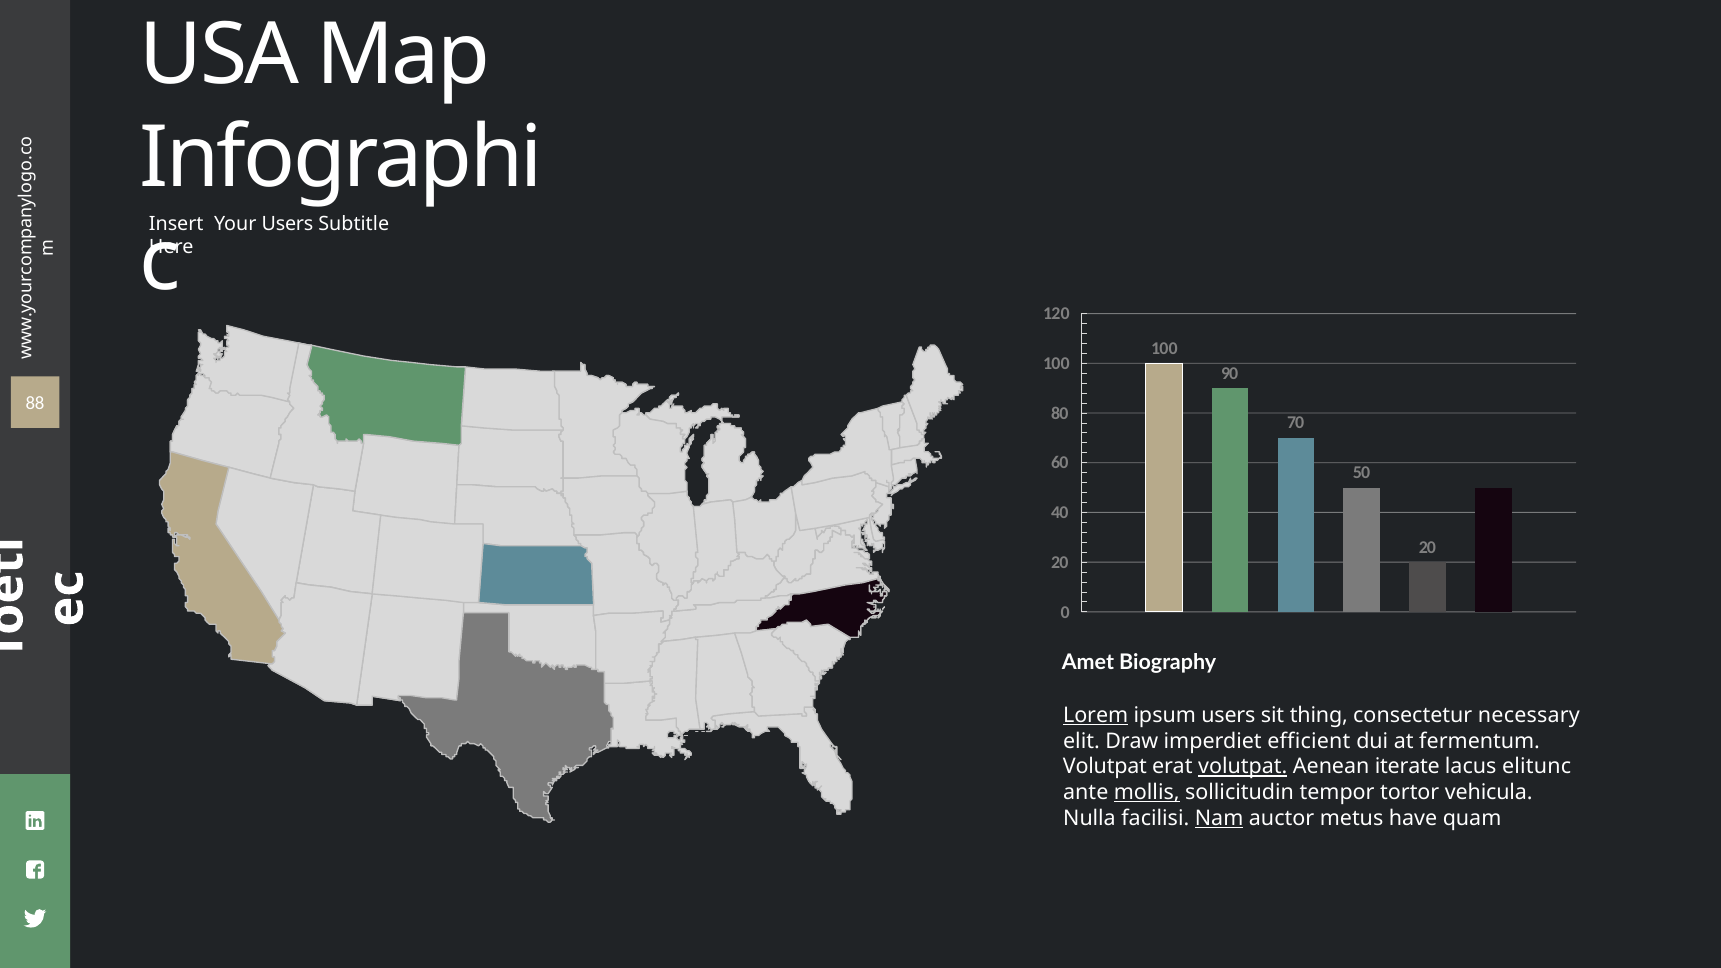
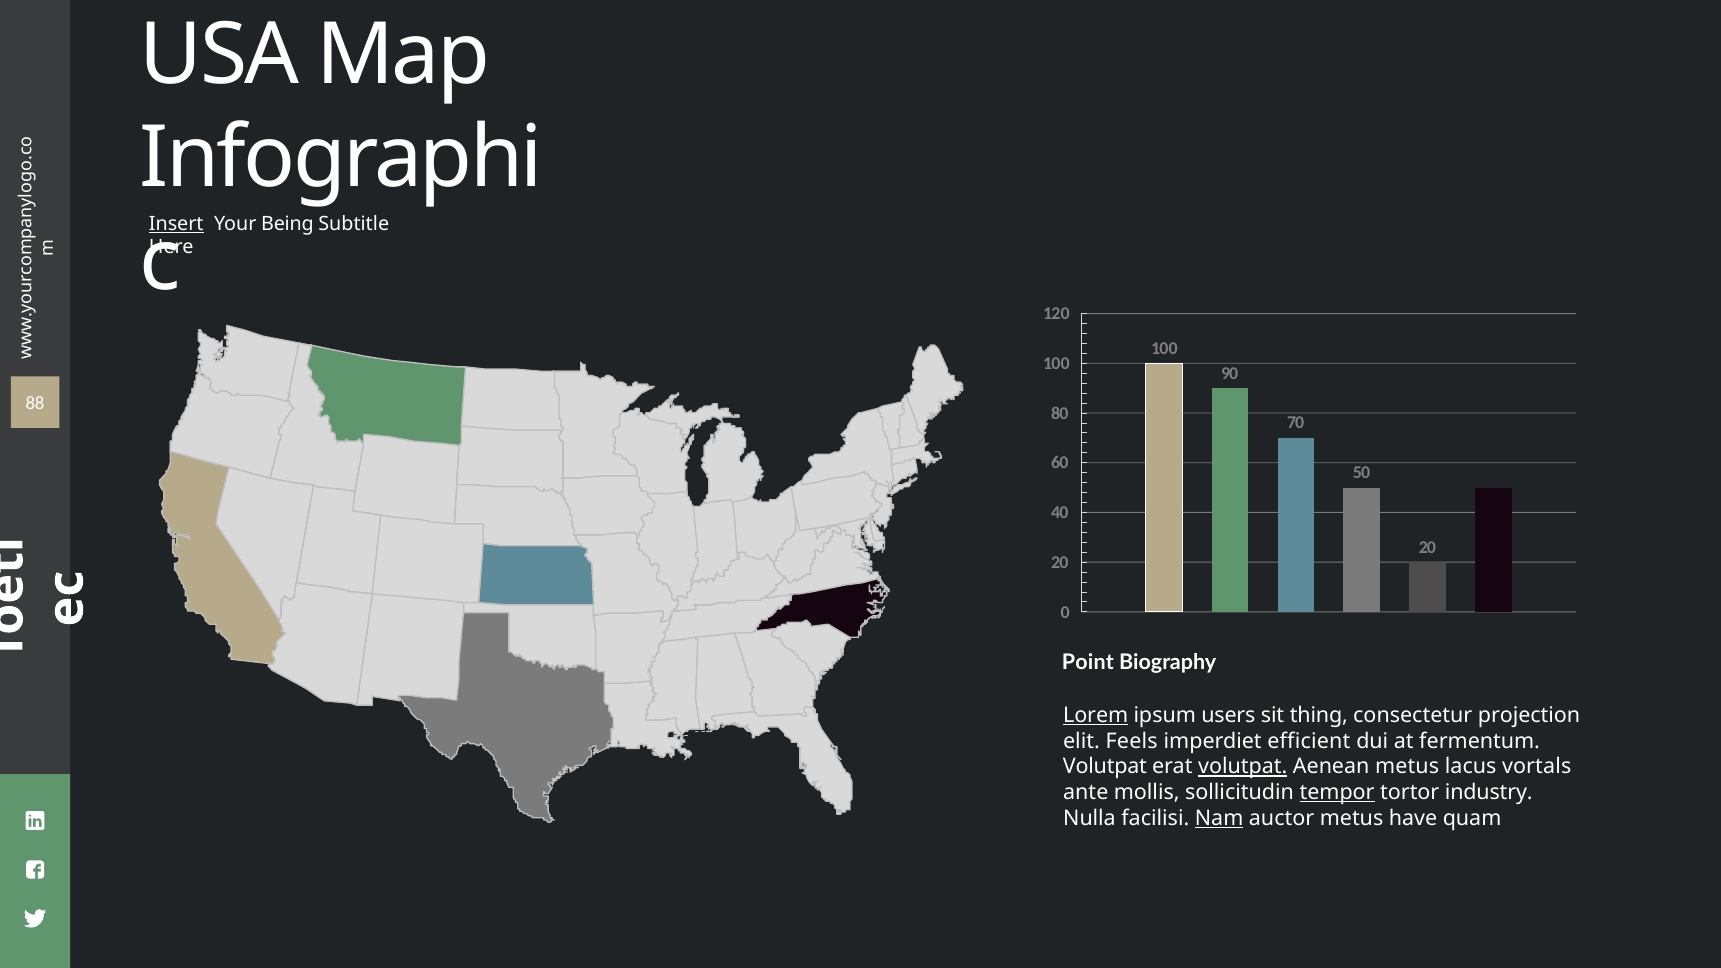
Insert underline: none -> present
Your Users: Users -> Being
Amet: Amet -> Point
necessary: necessary -> projection
Draw: Draw -> Feels
Aenean iterate: iterate -> metus
elitunc: elitunc -> vortals
mollis underline: present -> none
tempor underline: none -> present
vehicula: vehicula -> industry
